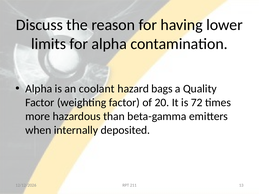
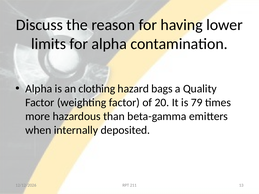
coolant: coolant -> clothing
72: 72 -> 79
